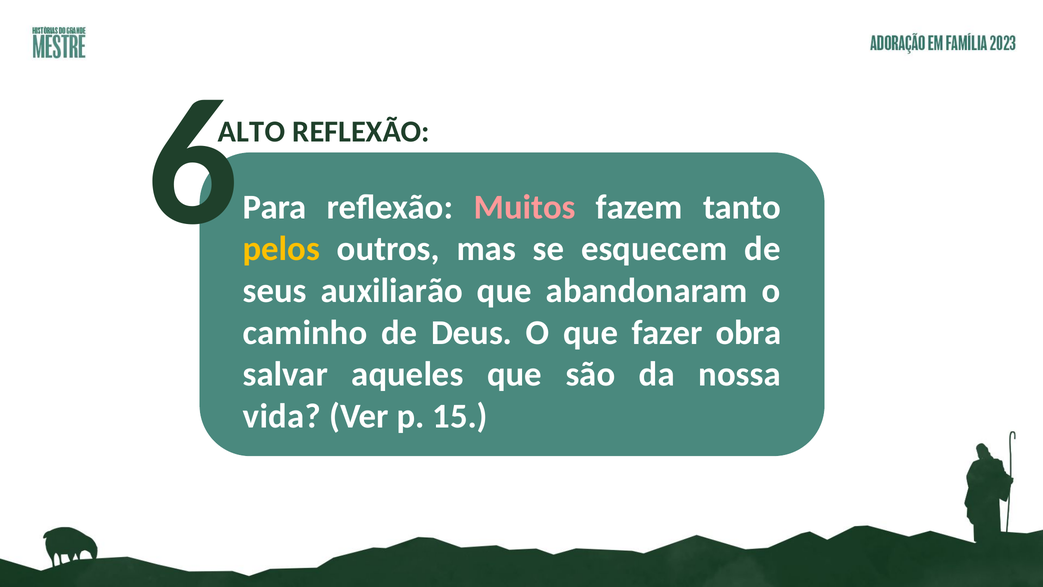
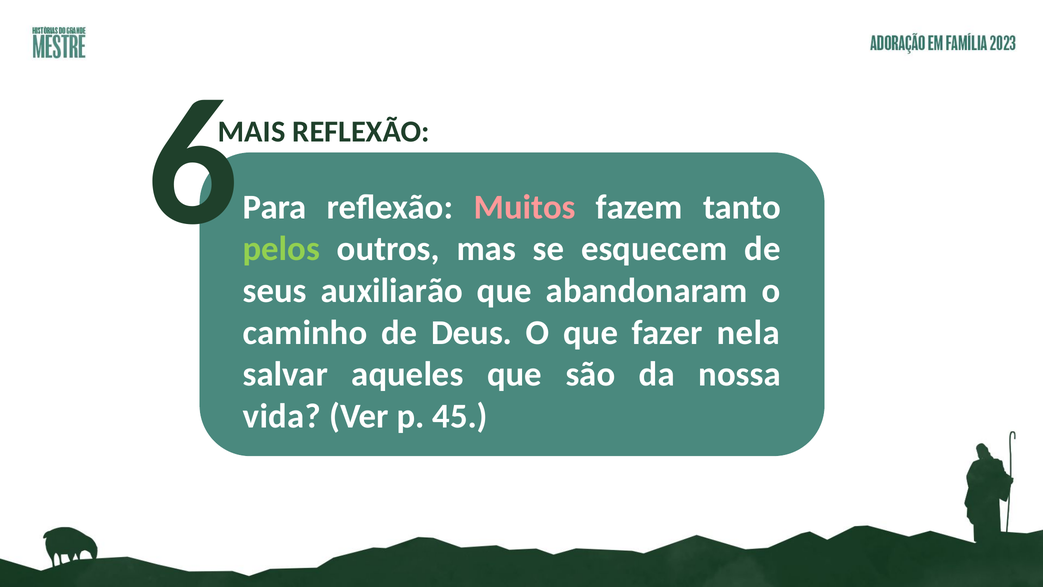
ALTO: ALTO -> MAIS
pelos colour: yellow -> light green
obra: obra -> nela
15: 15 -> 45
